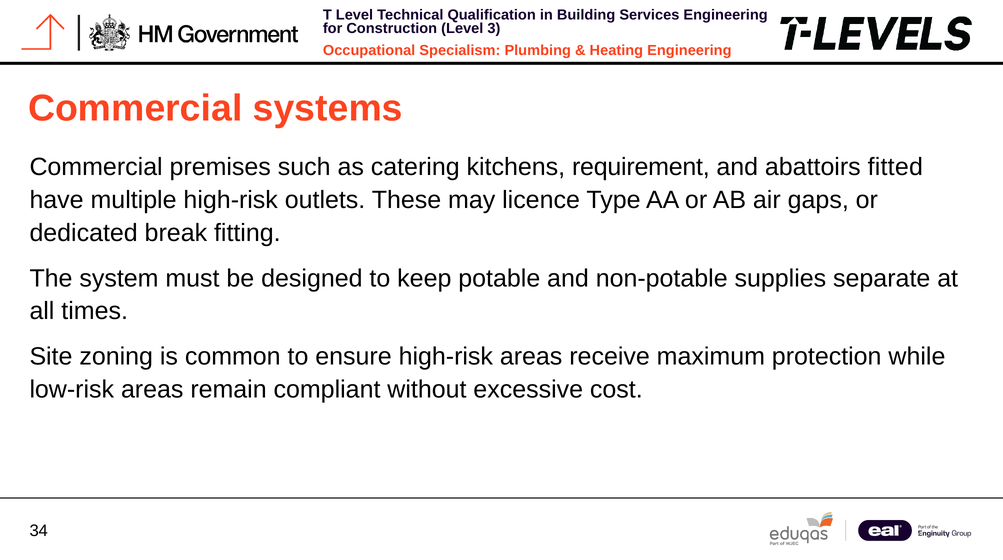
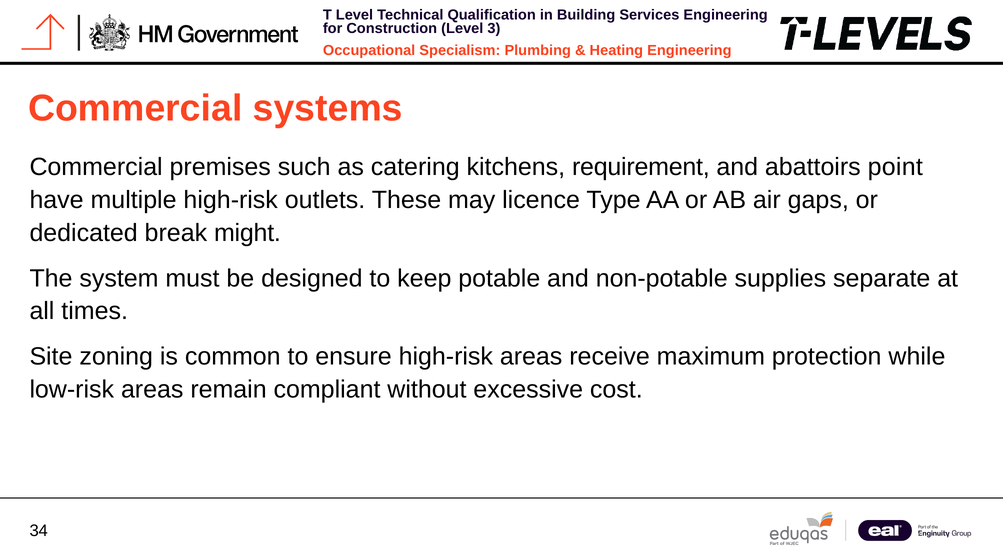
fitted: fitted -> point
fitting: fitting -> might
